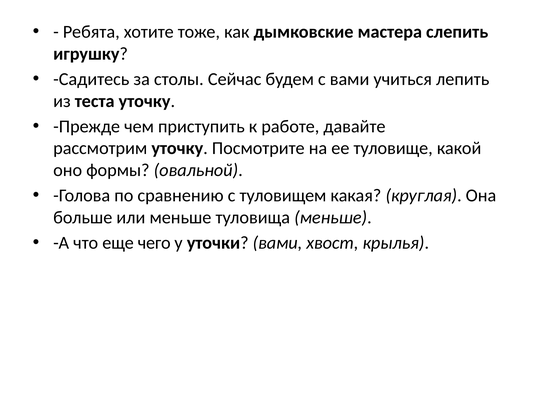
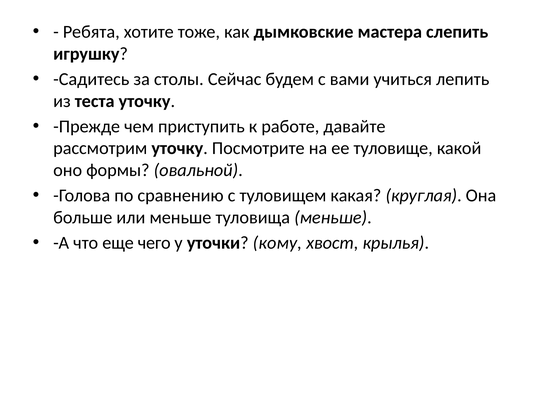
уточки вами: вами -> кому
